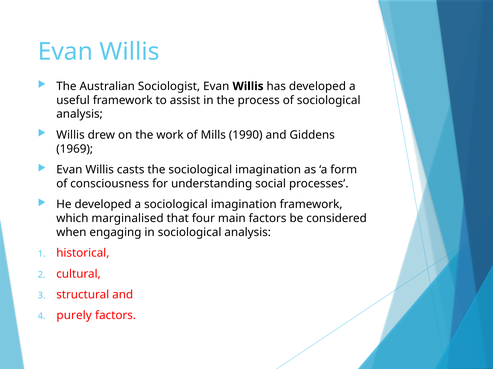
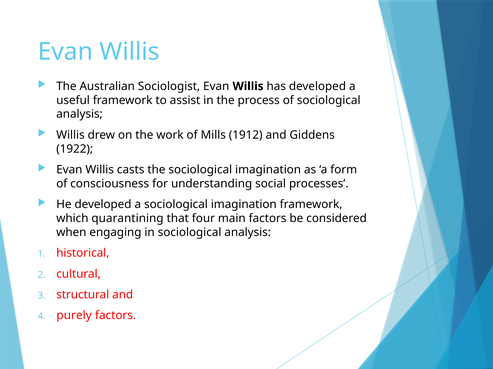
1990: 1990 -> 1912
1969: 1969 -> 1922
marginalised: marginalised -> quarantining
